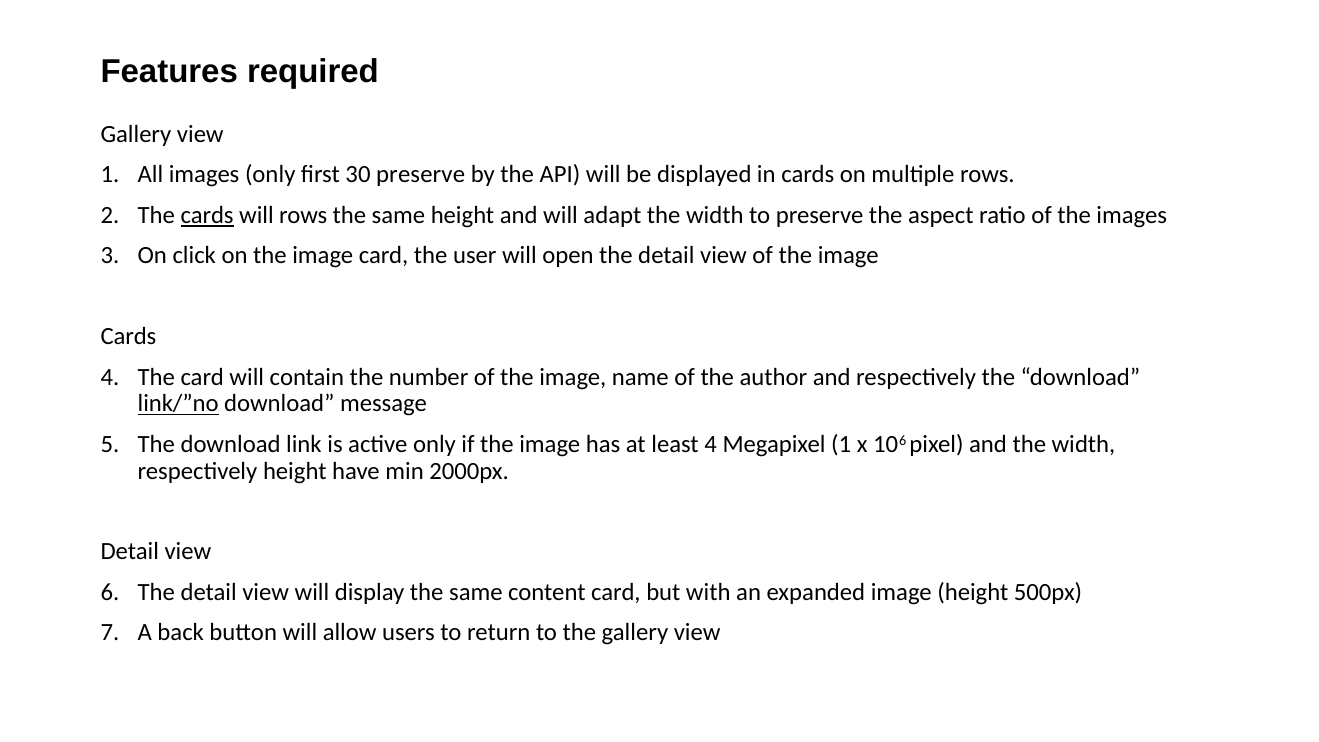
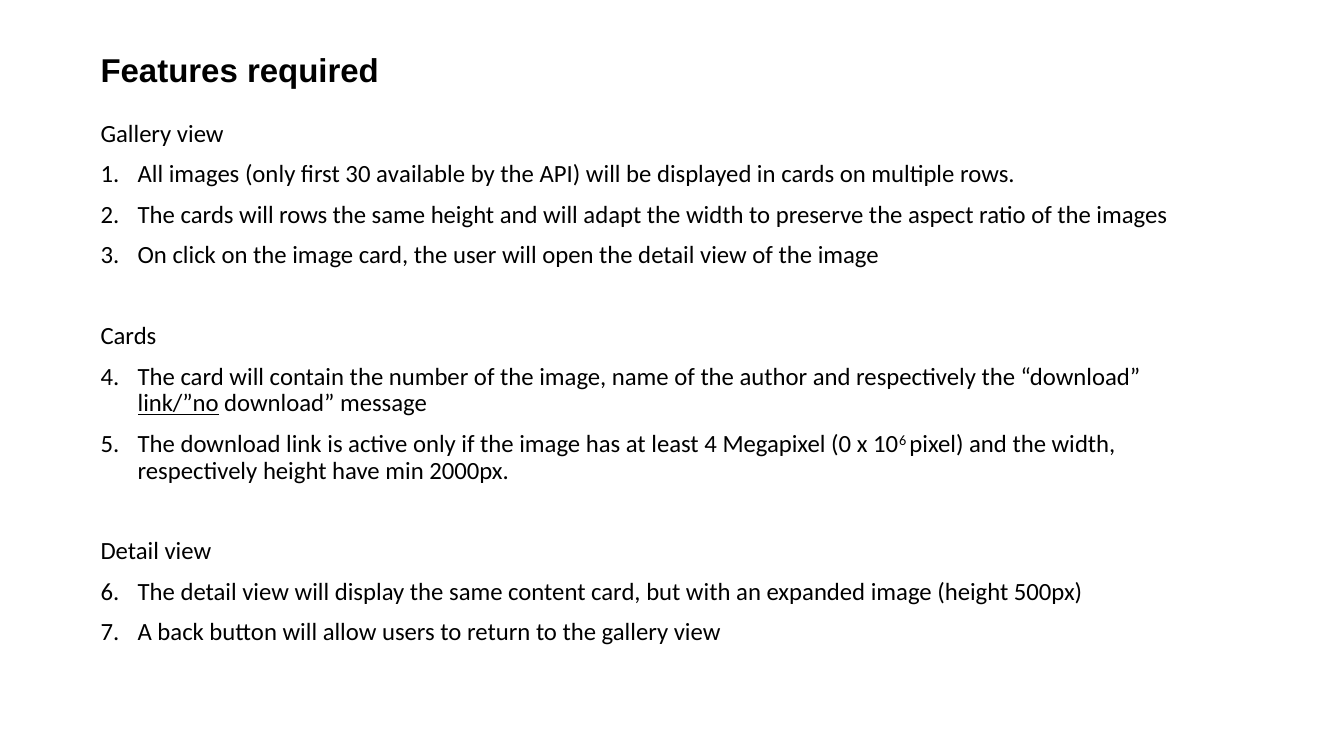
30 preserve: preserve -> available
cards at (207, 215) underline: present -> none
Megapixel 1: 1 -> 0
